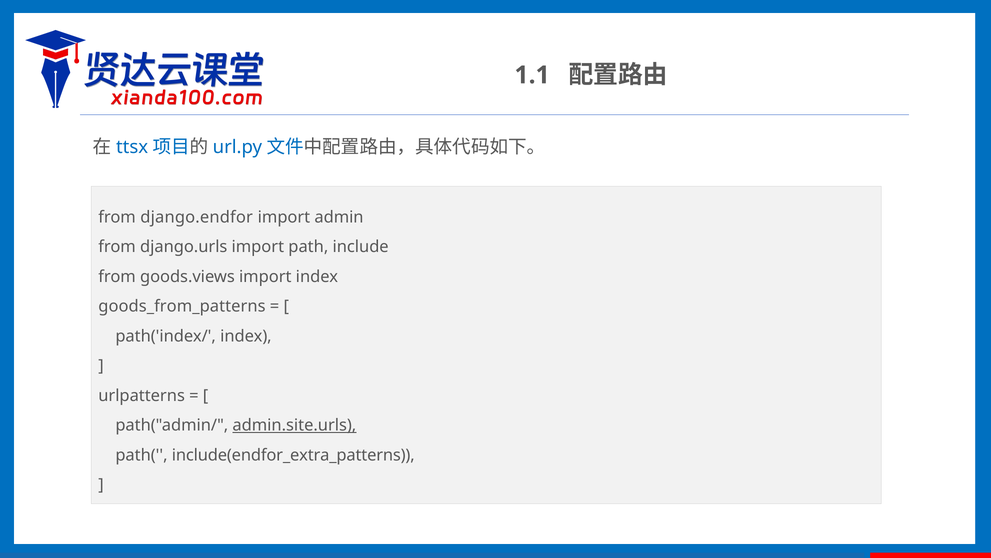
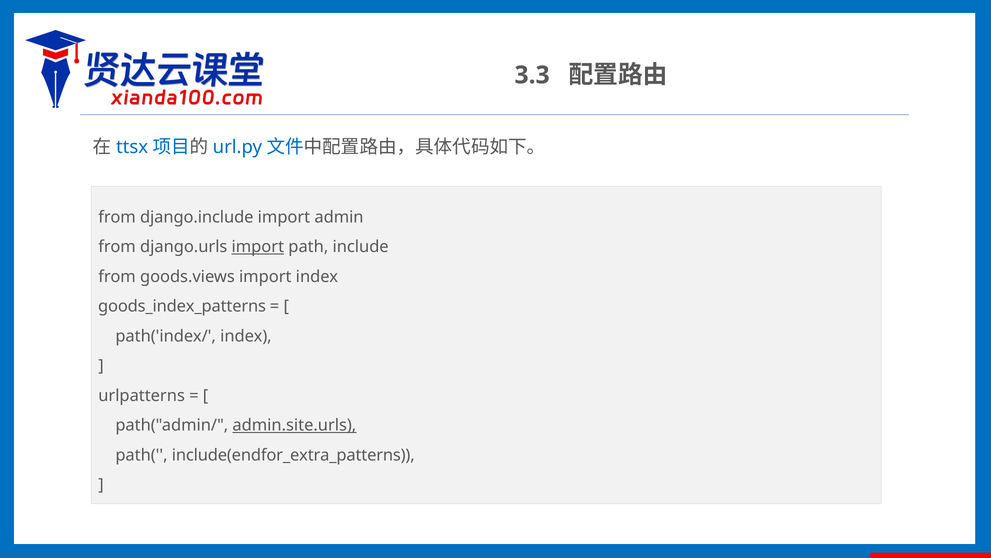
1.1: 1.1 -> 3.3
django.endfor: django.endfor -> django.include
import at (258, 247) underline: none -> present
goods_from_patterns: goods_from_patterns -> goods_index_patterns
